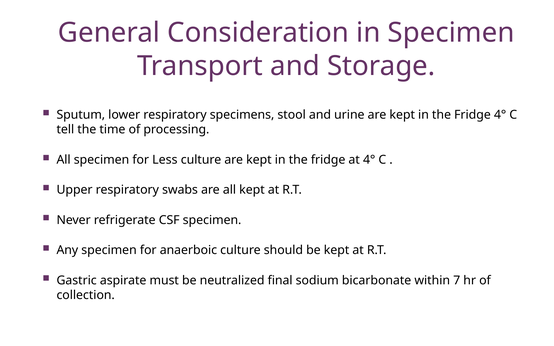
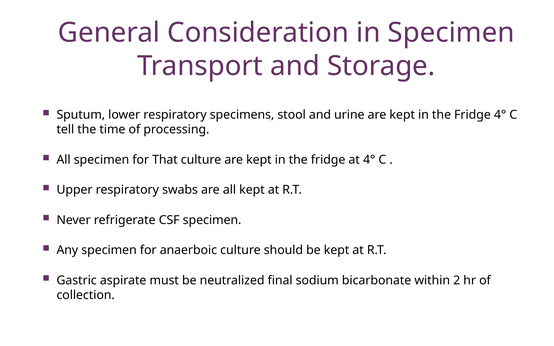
Less: Less -> That
7: 7 -> 2
